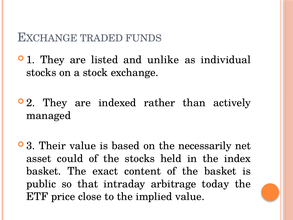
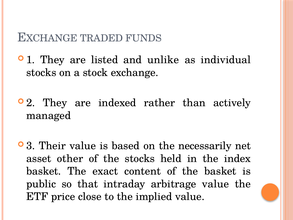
could: could -> other
arbitrage today: today -> value
